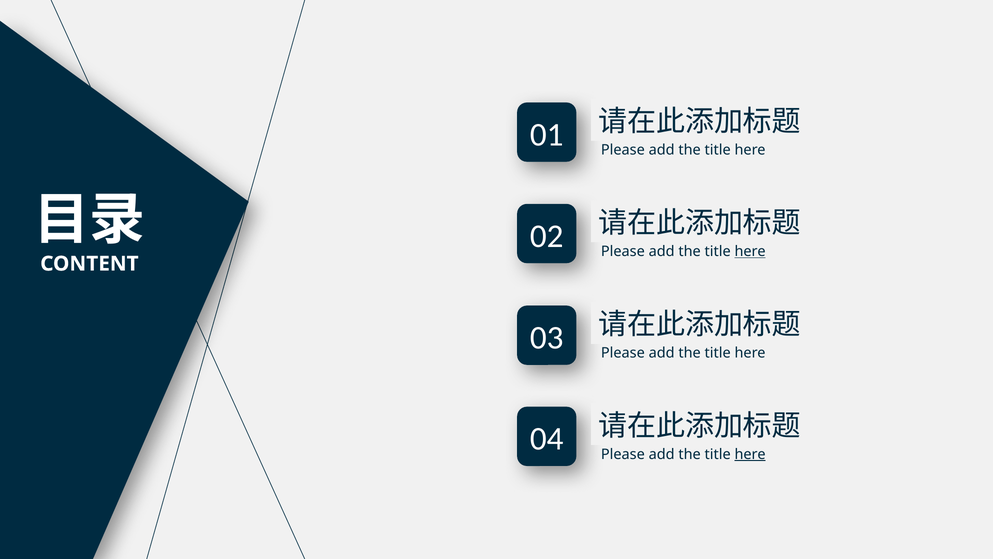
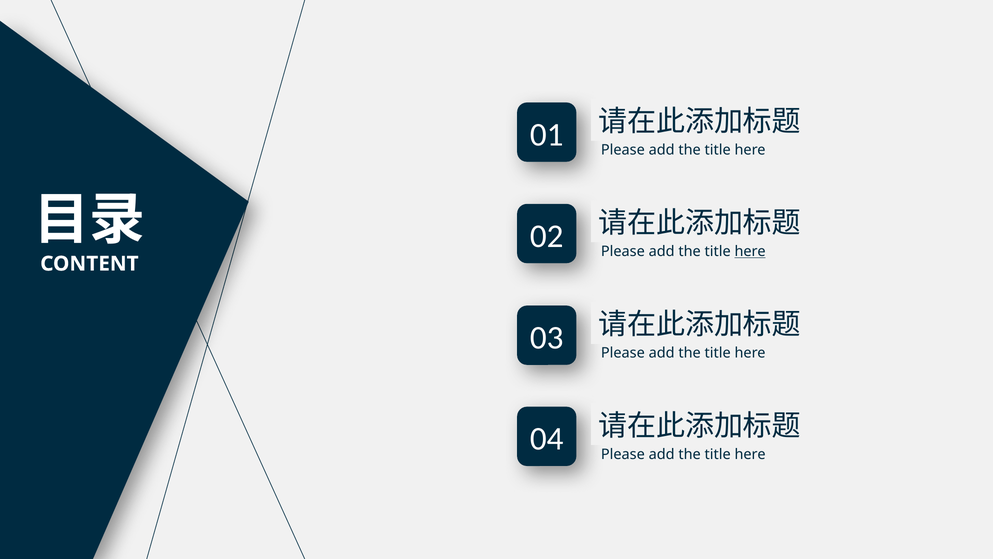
here at (750, 454) underline: present -> none
